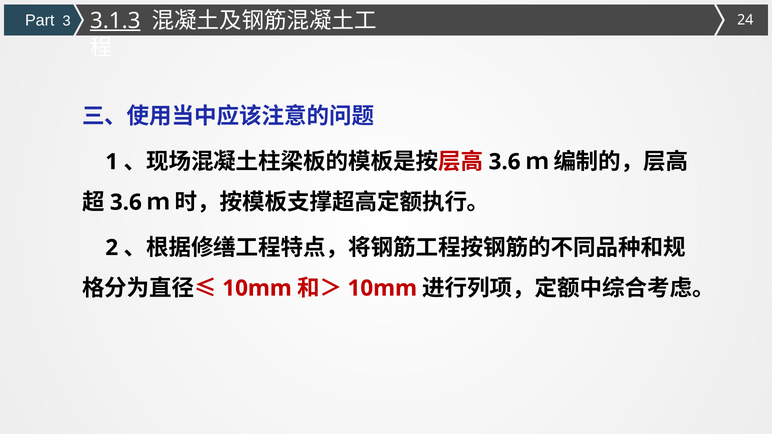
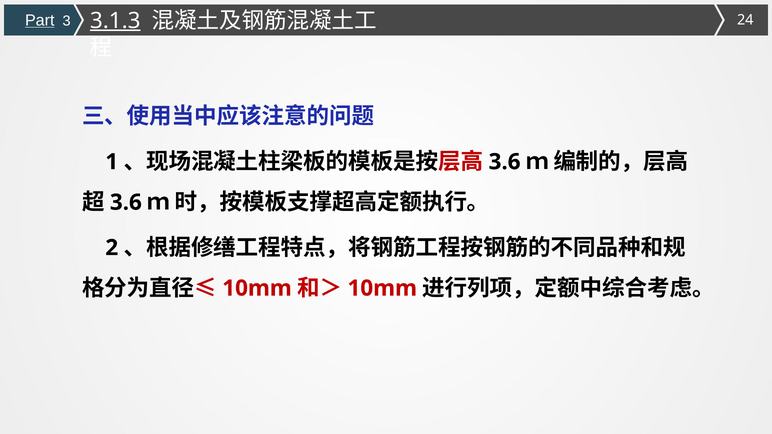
Part underline: none -> present
